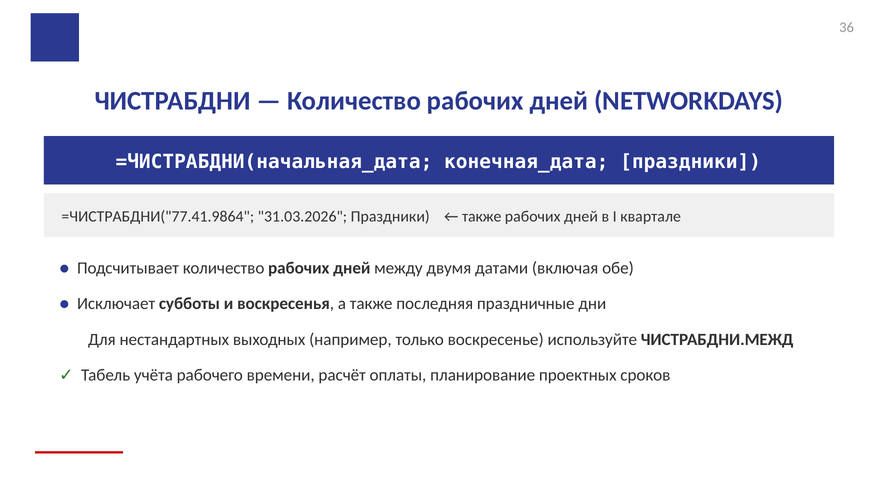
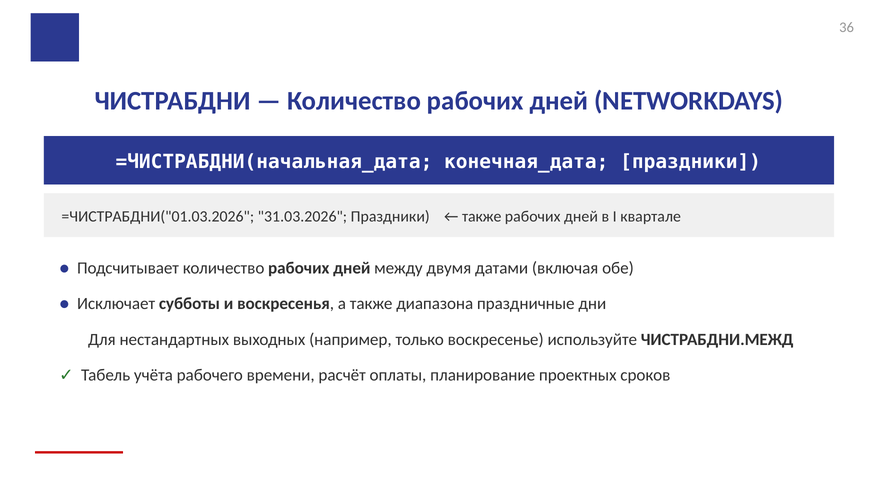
=ЧИСТРАБДНИ("77.41.9864: =ЧИСТРАБДНИ("77.41.9864 -> =ЧИСТРАБДНИ("01.03.2026
последняя: последняя -> диапазона
